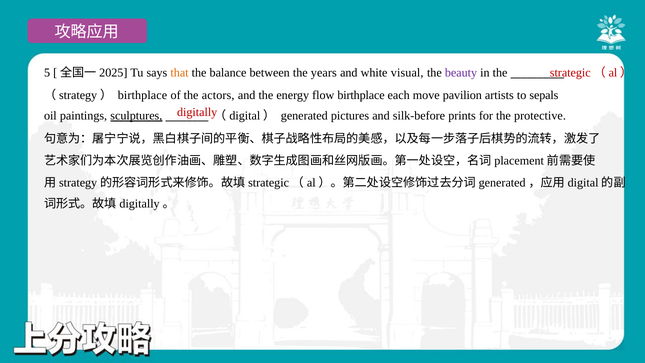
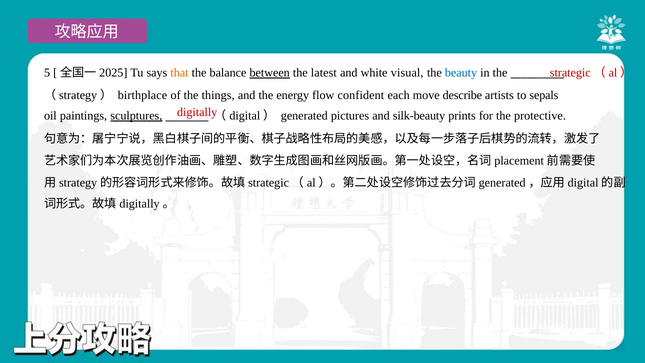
between underline: none -> present
years: years -> latest
beauty colour: purple -> blue
actors: actors -> things
flow birthplace: birthplace -> confident
pavilion: pavilion -> describe
silk-before: silk-before -> silk-beauty
